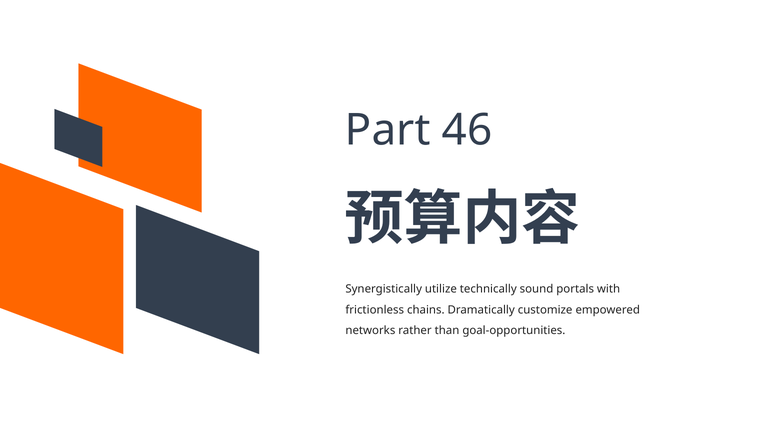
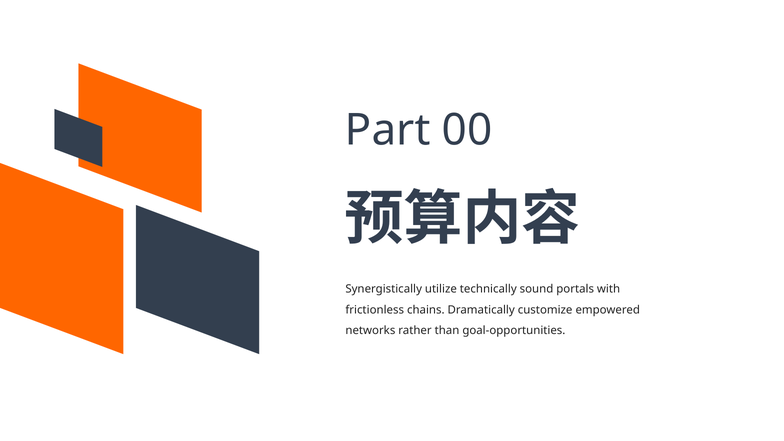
46: 46 -> 00
